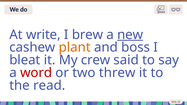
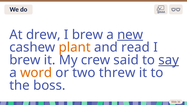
write: write -> drew
boss: boss -> read
bleat at (25, 60): bleat -> brew
say underline: none -> present
word colour: red -> orange
read: read -> boss
